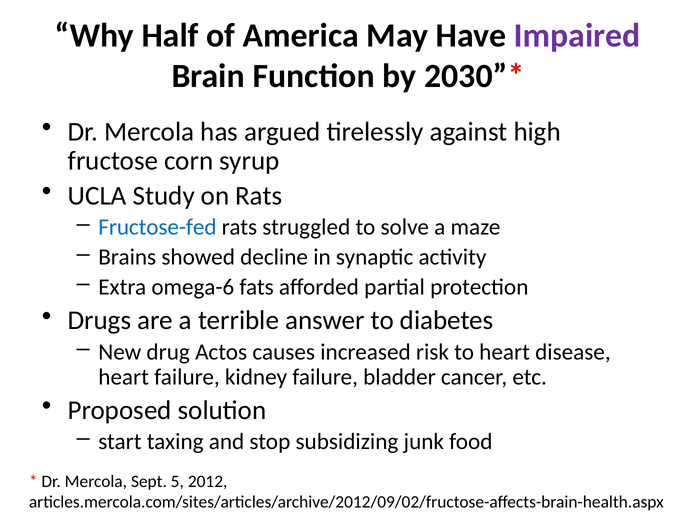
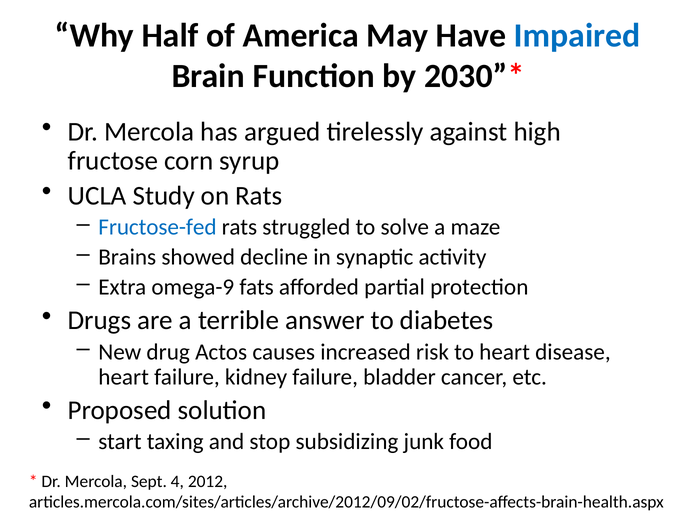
Impaired colour: purple -> blue
omega-6: omega-6 -> omega-9
5: 5 -> 4
